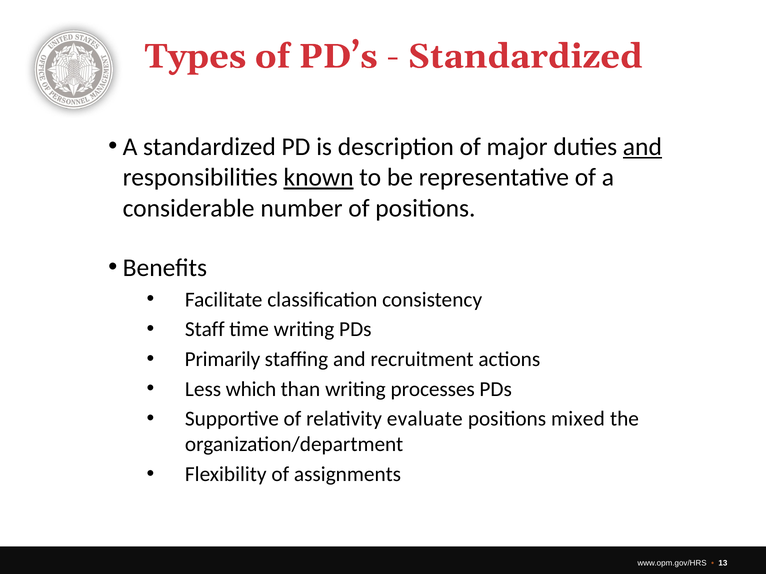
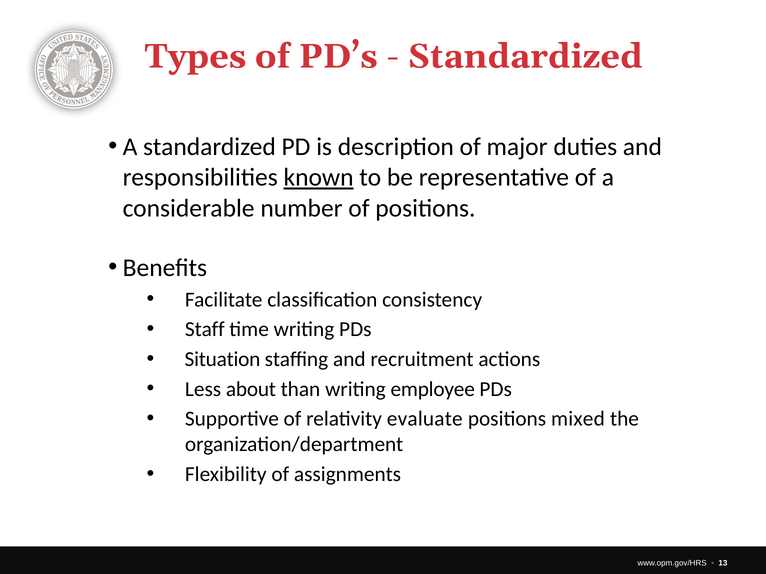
and at (642, 147) underline: present -> none
Primarily: Primarily -> Situation
which: which -> about
processes: processes -> employee
